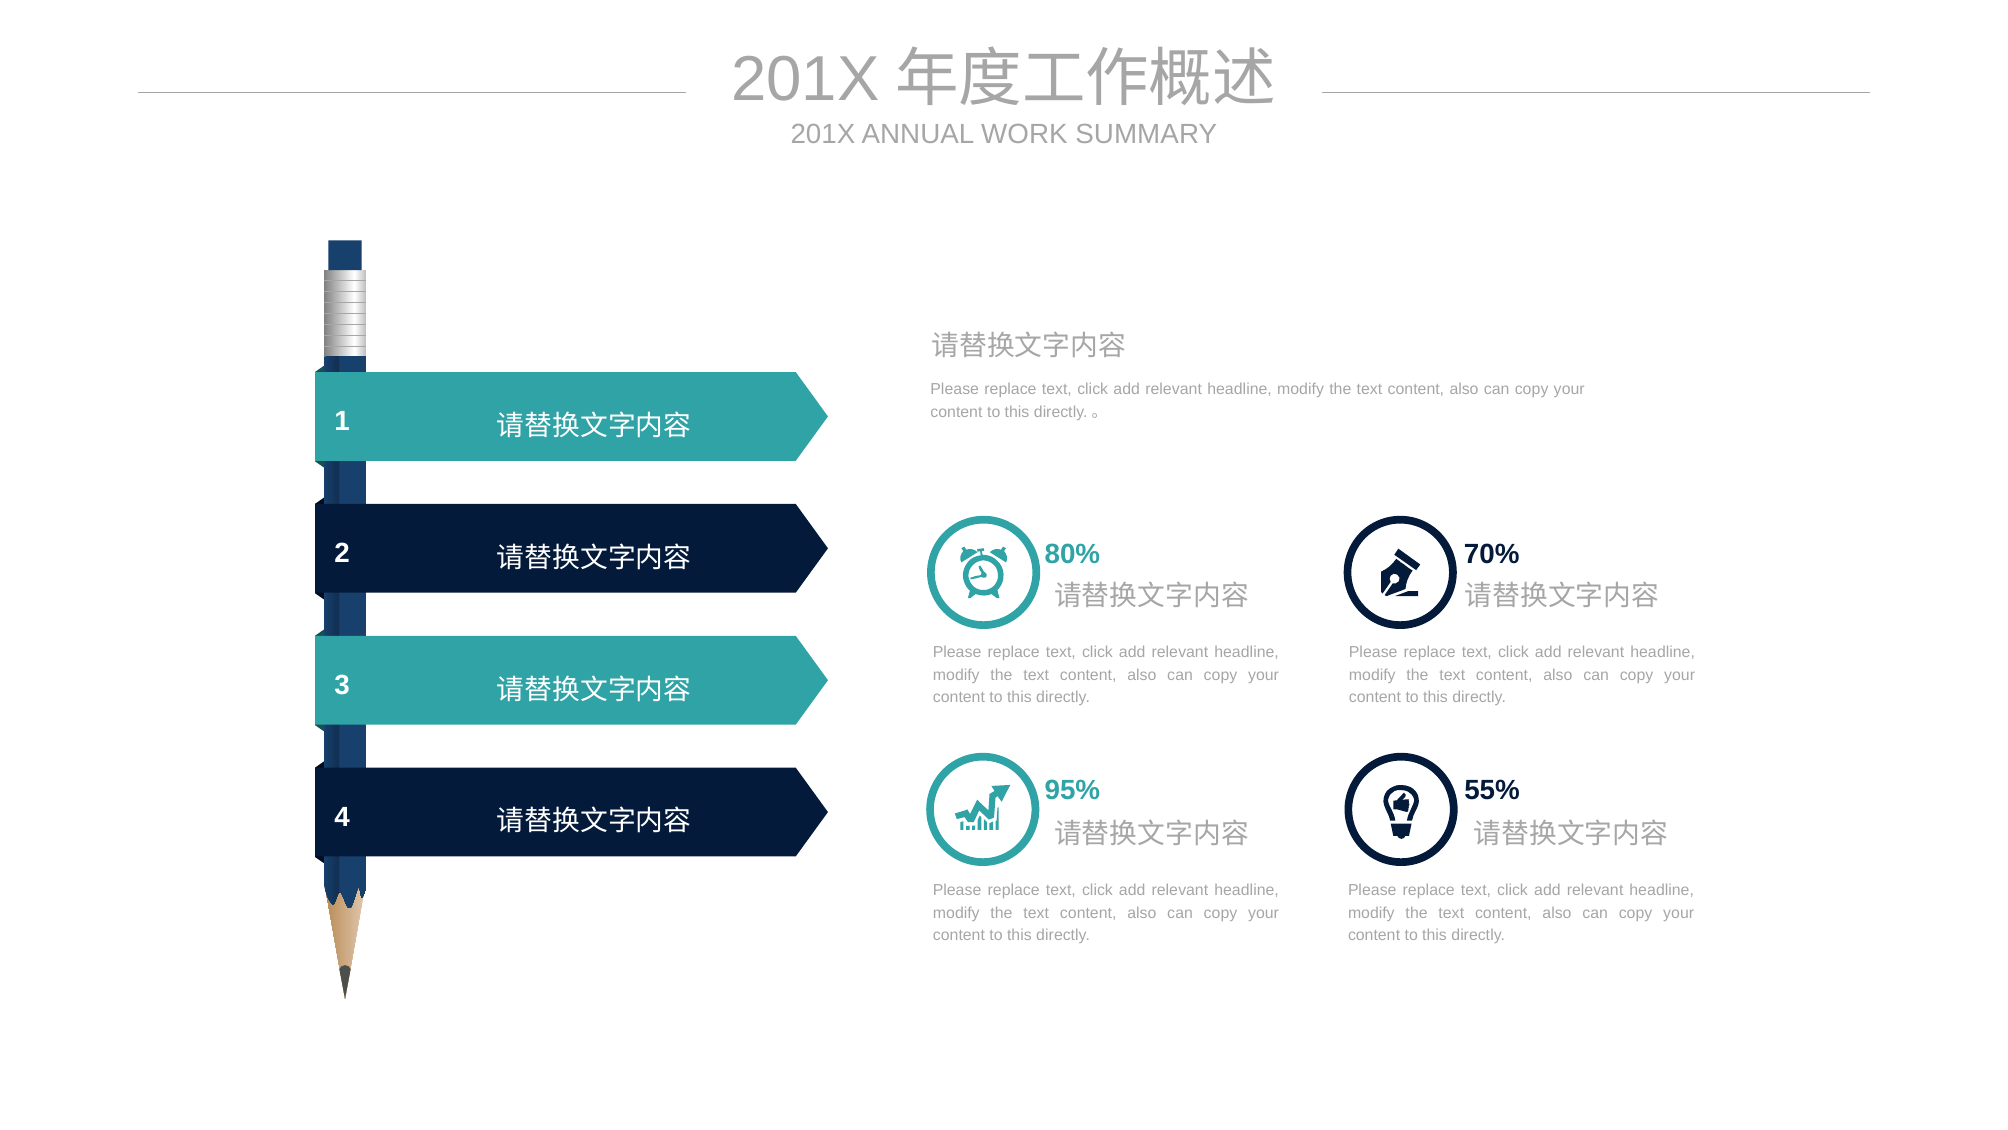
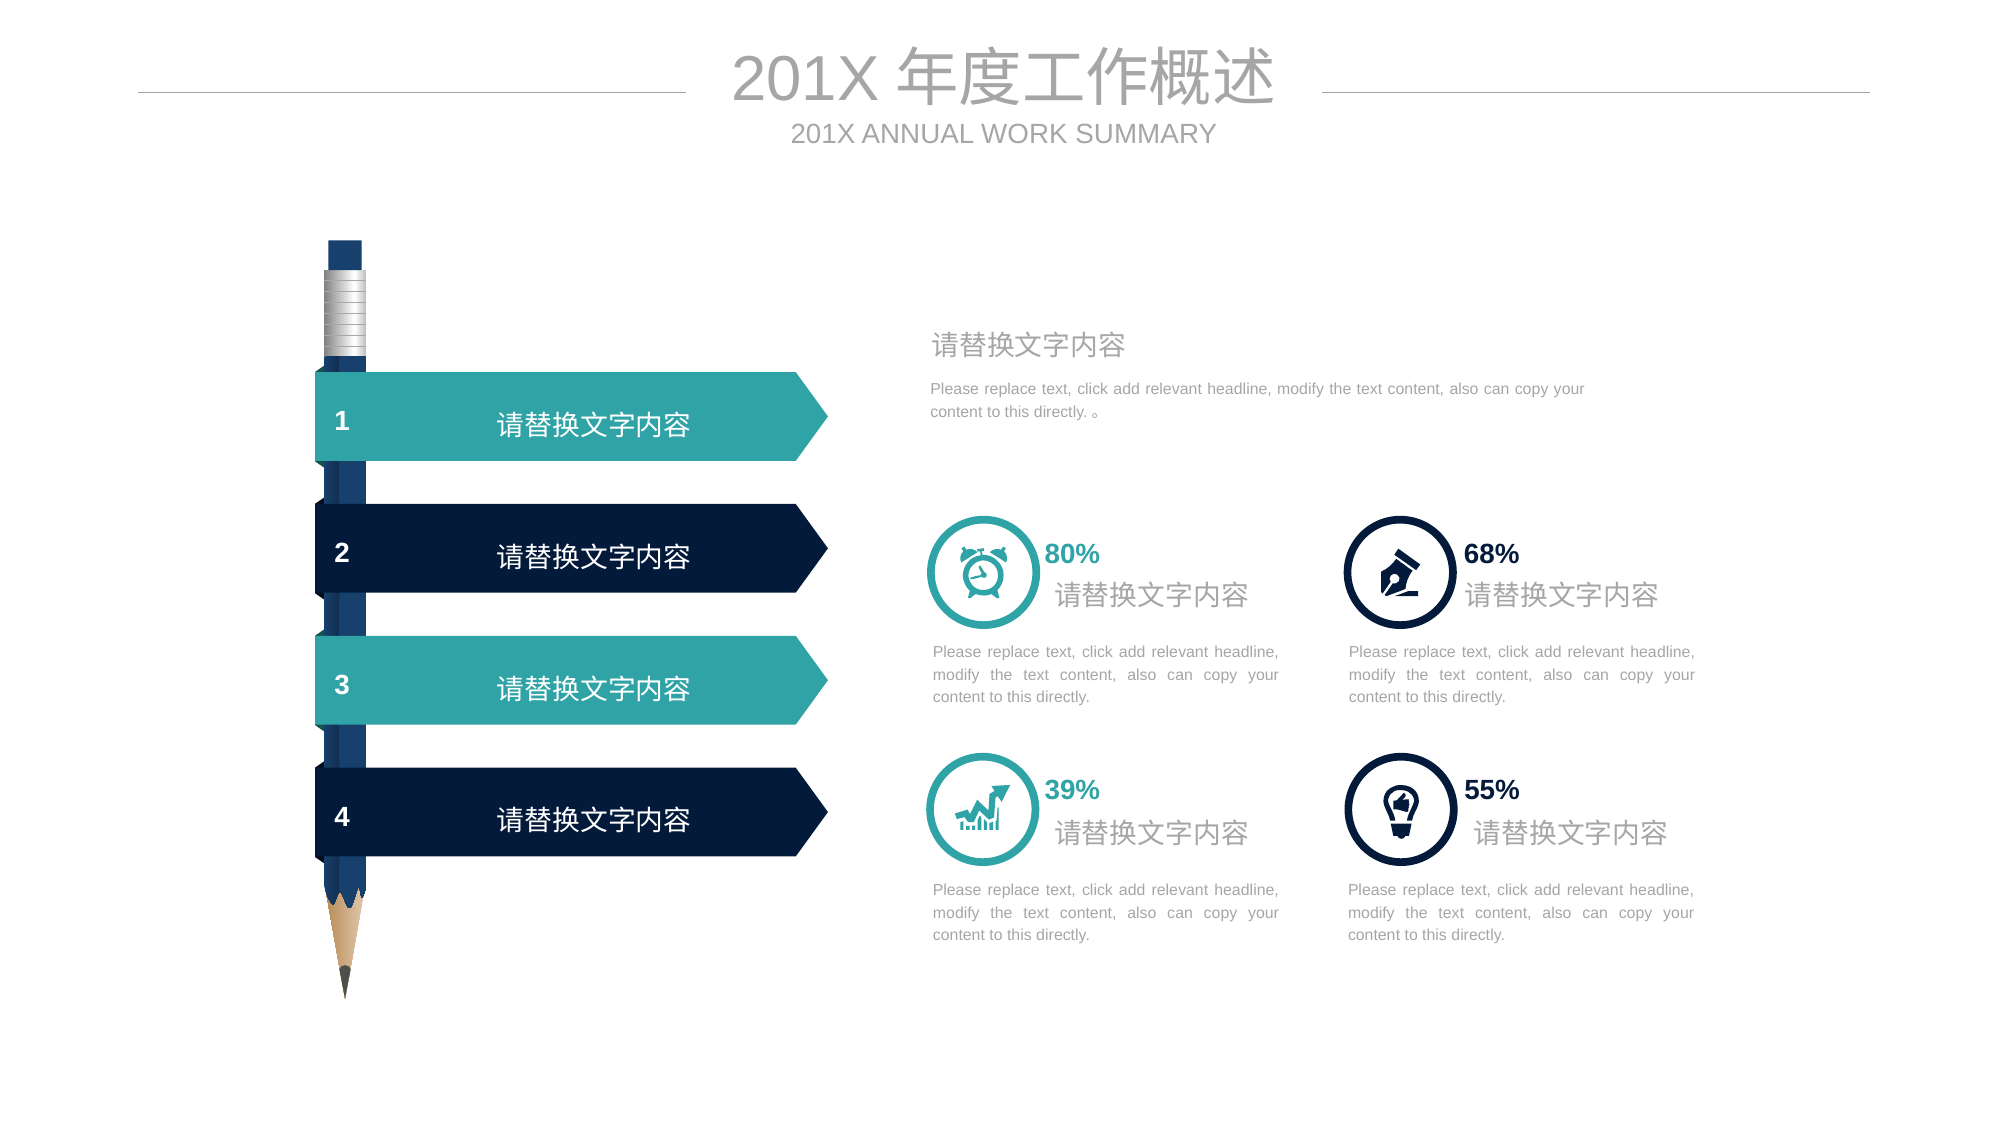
70%: 70% -> 68%
95%: 95% -> 39%
